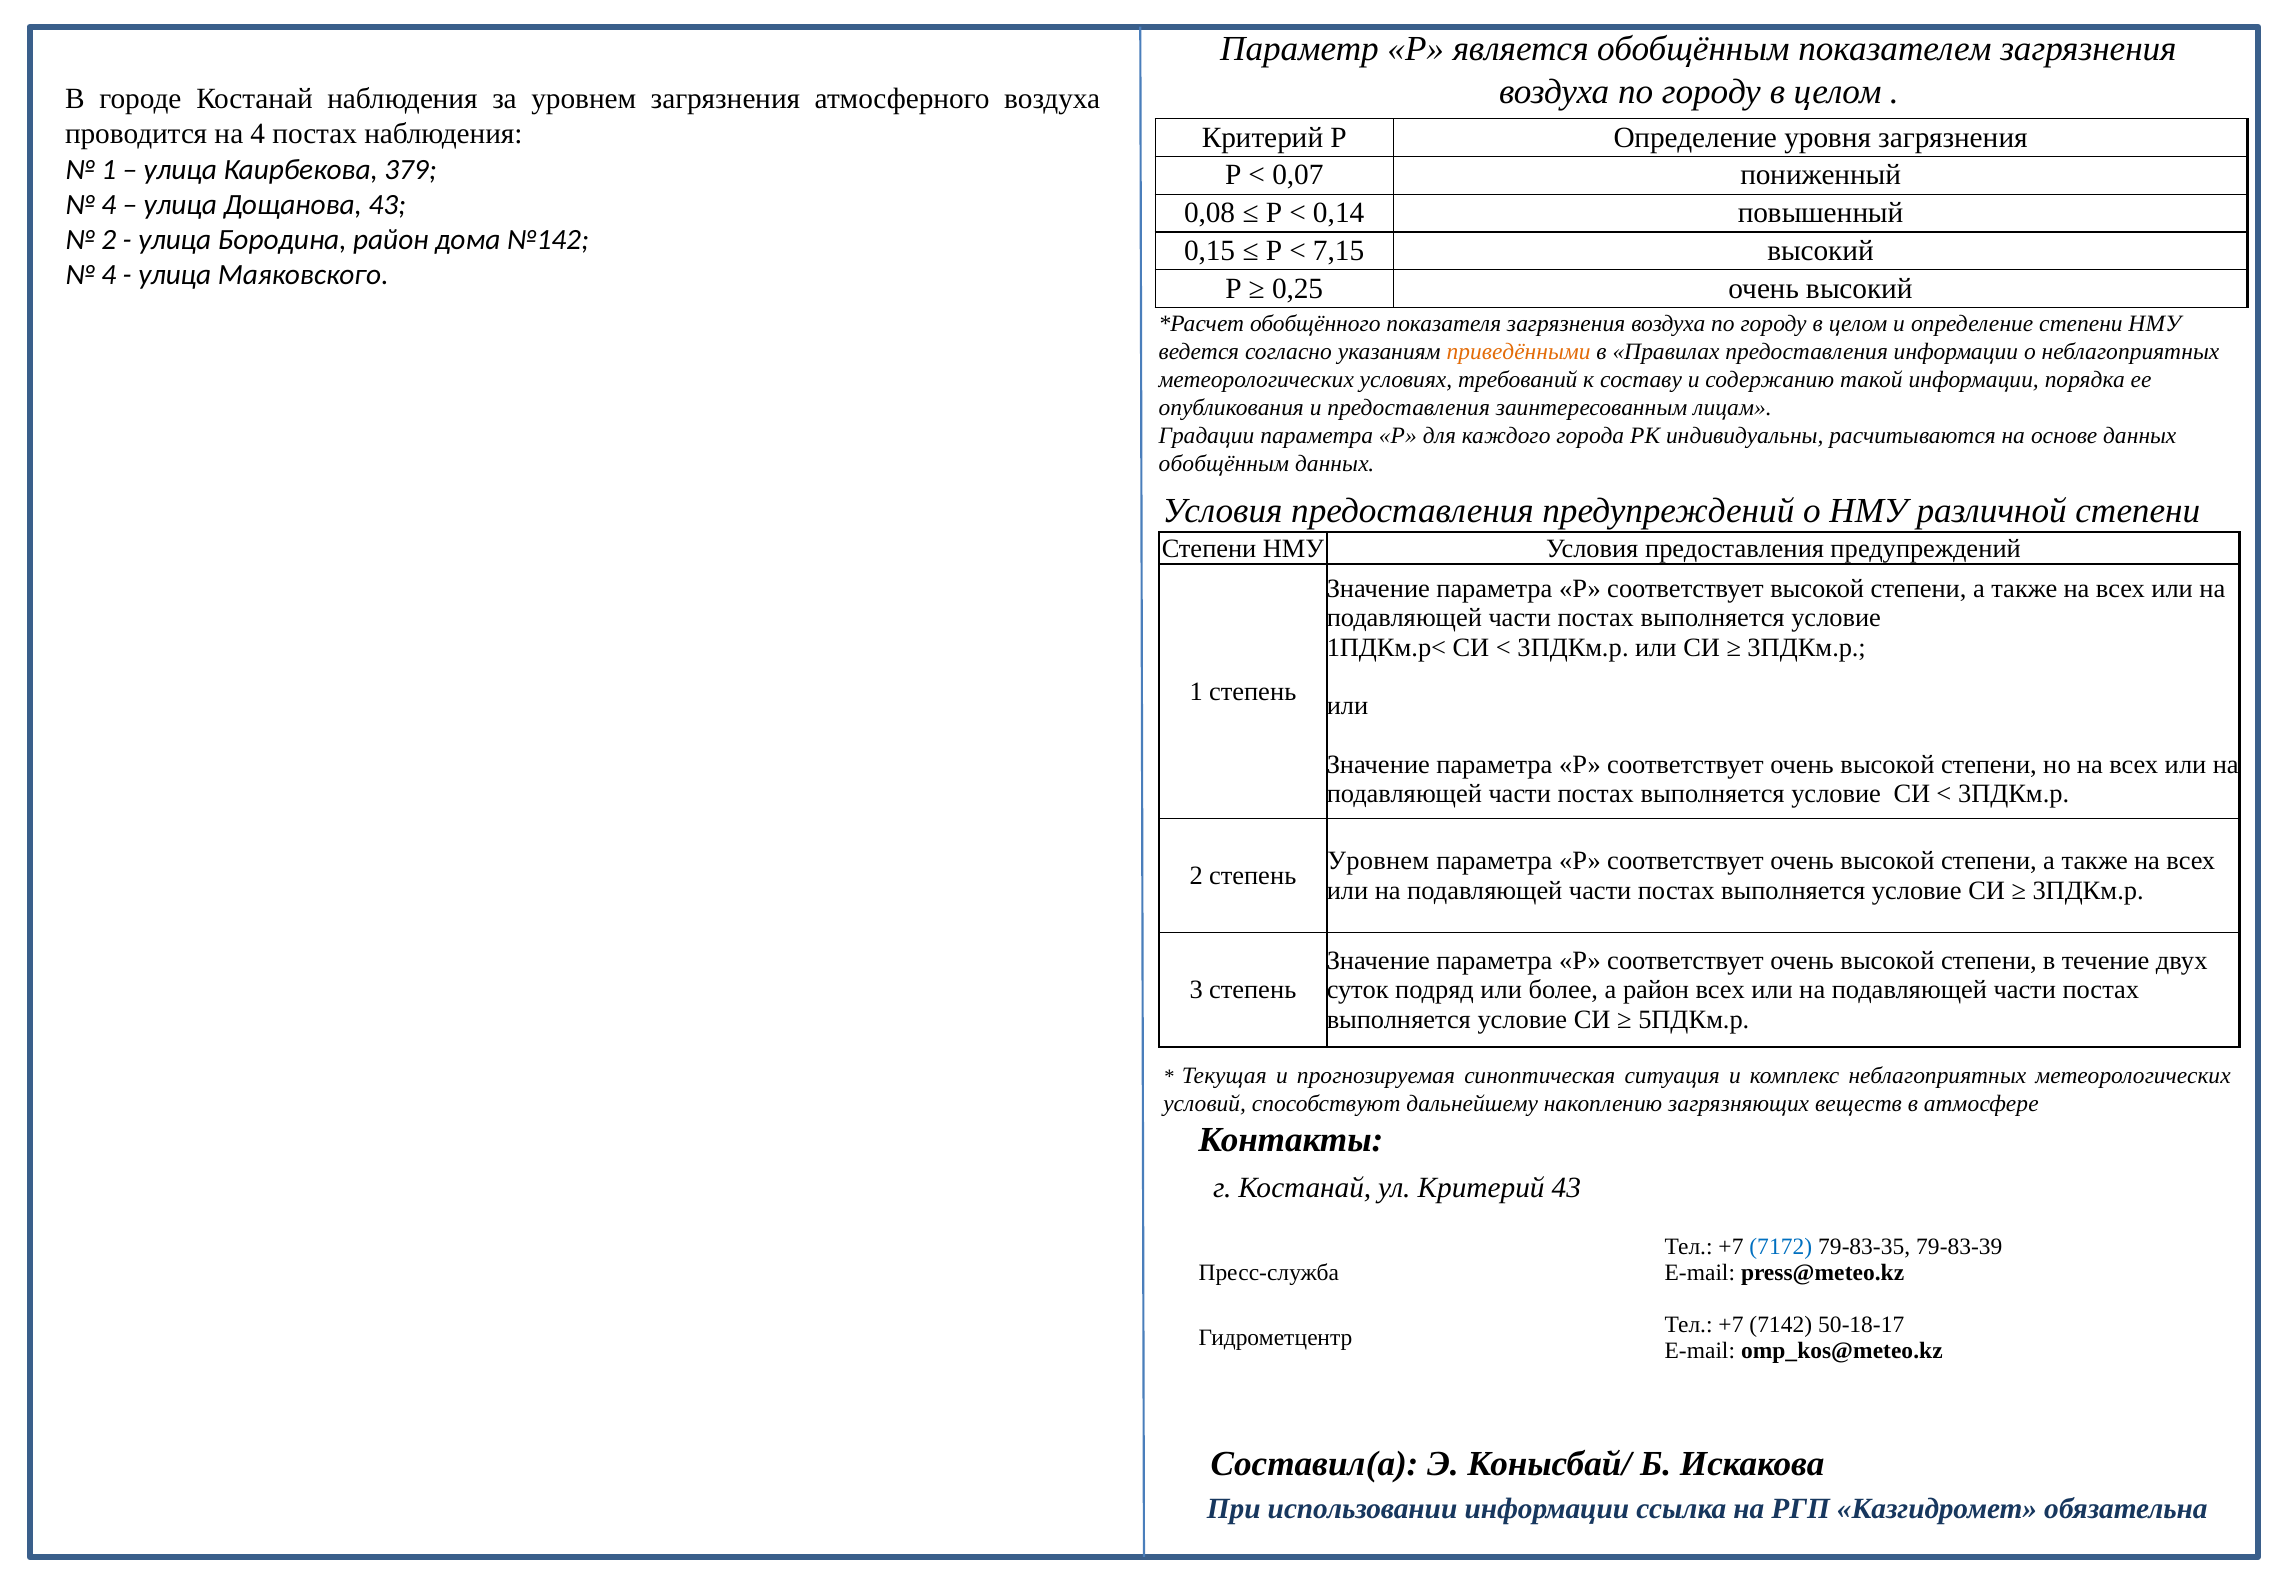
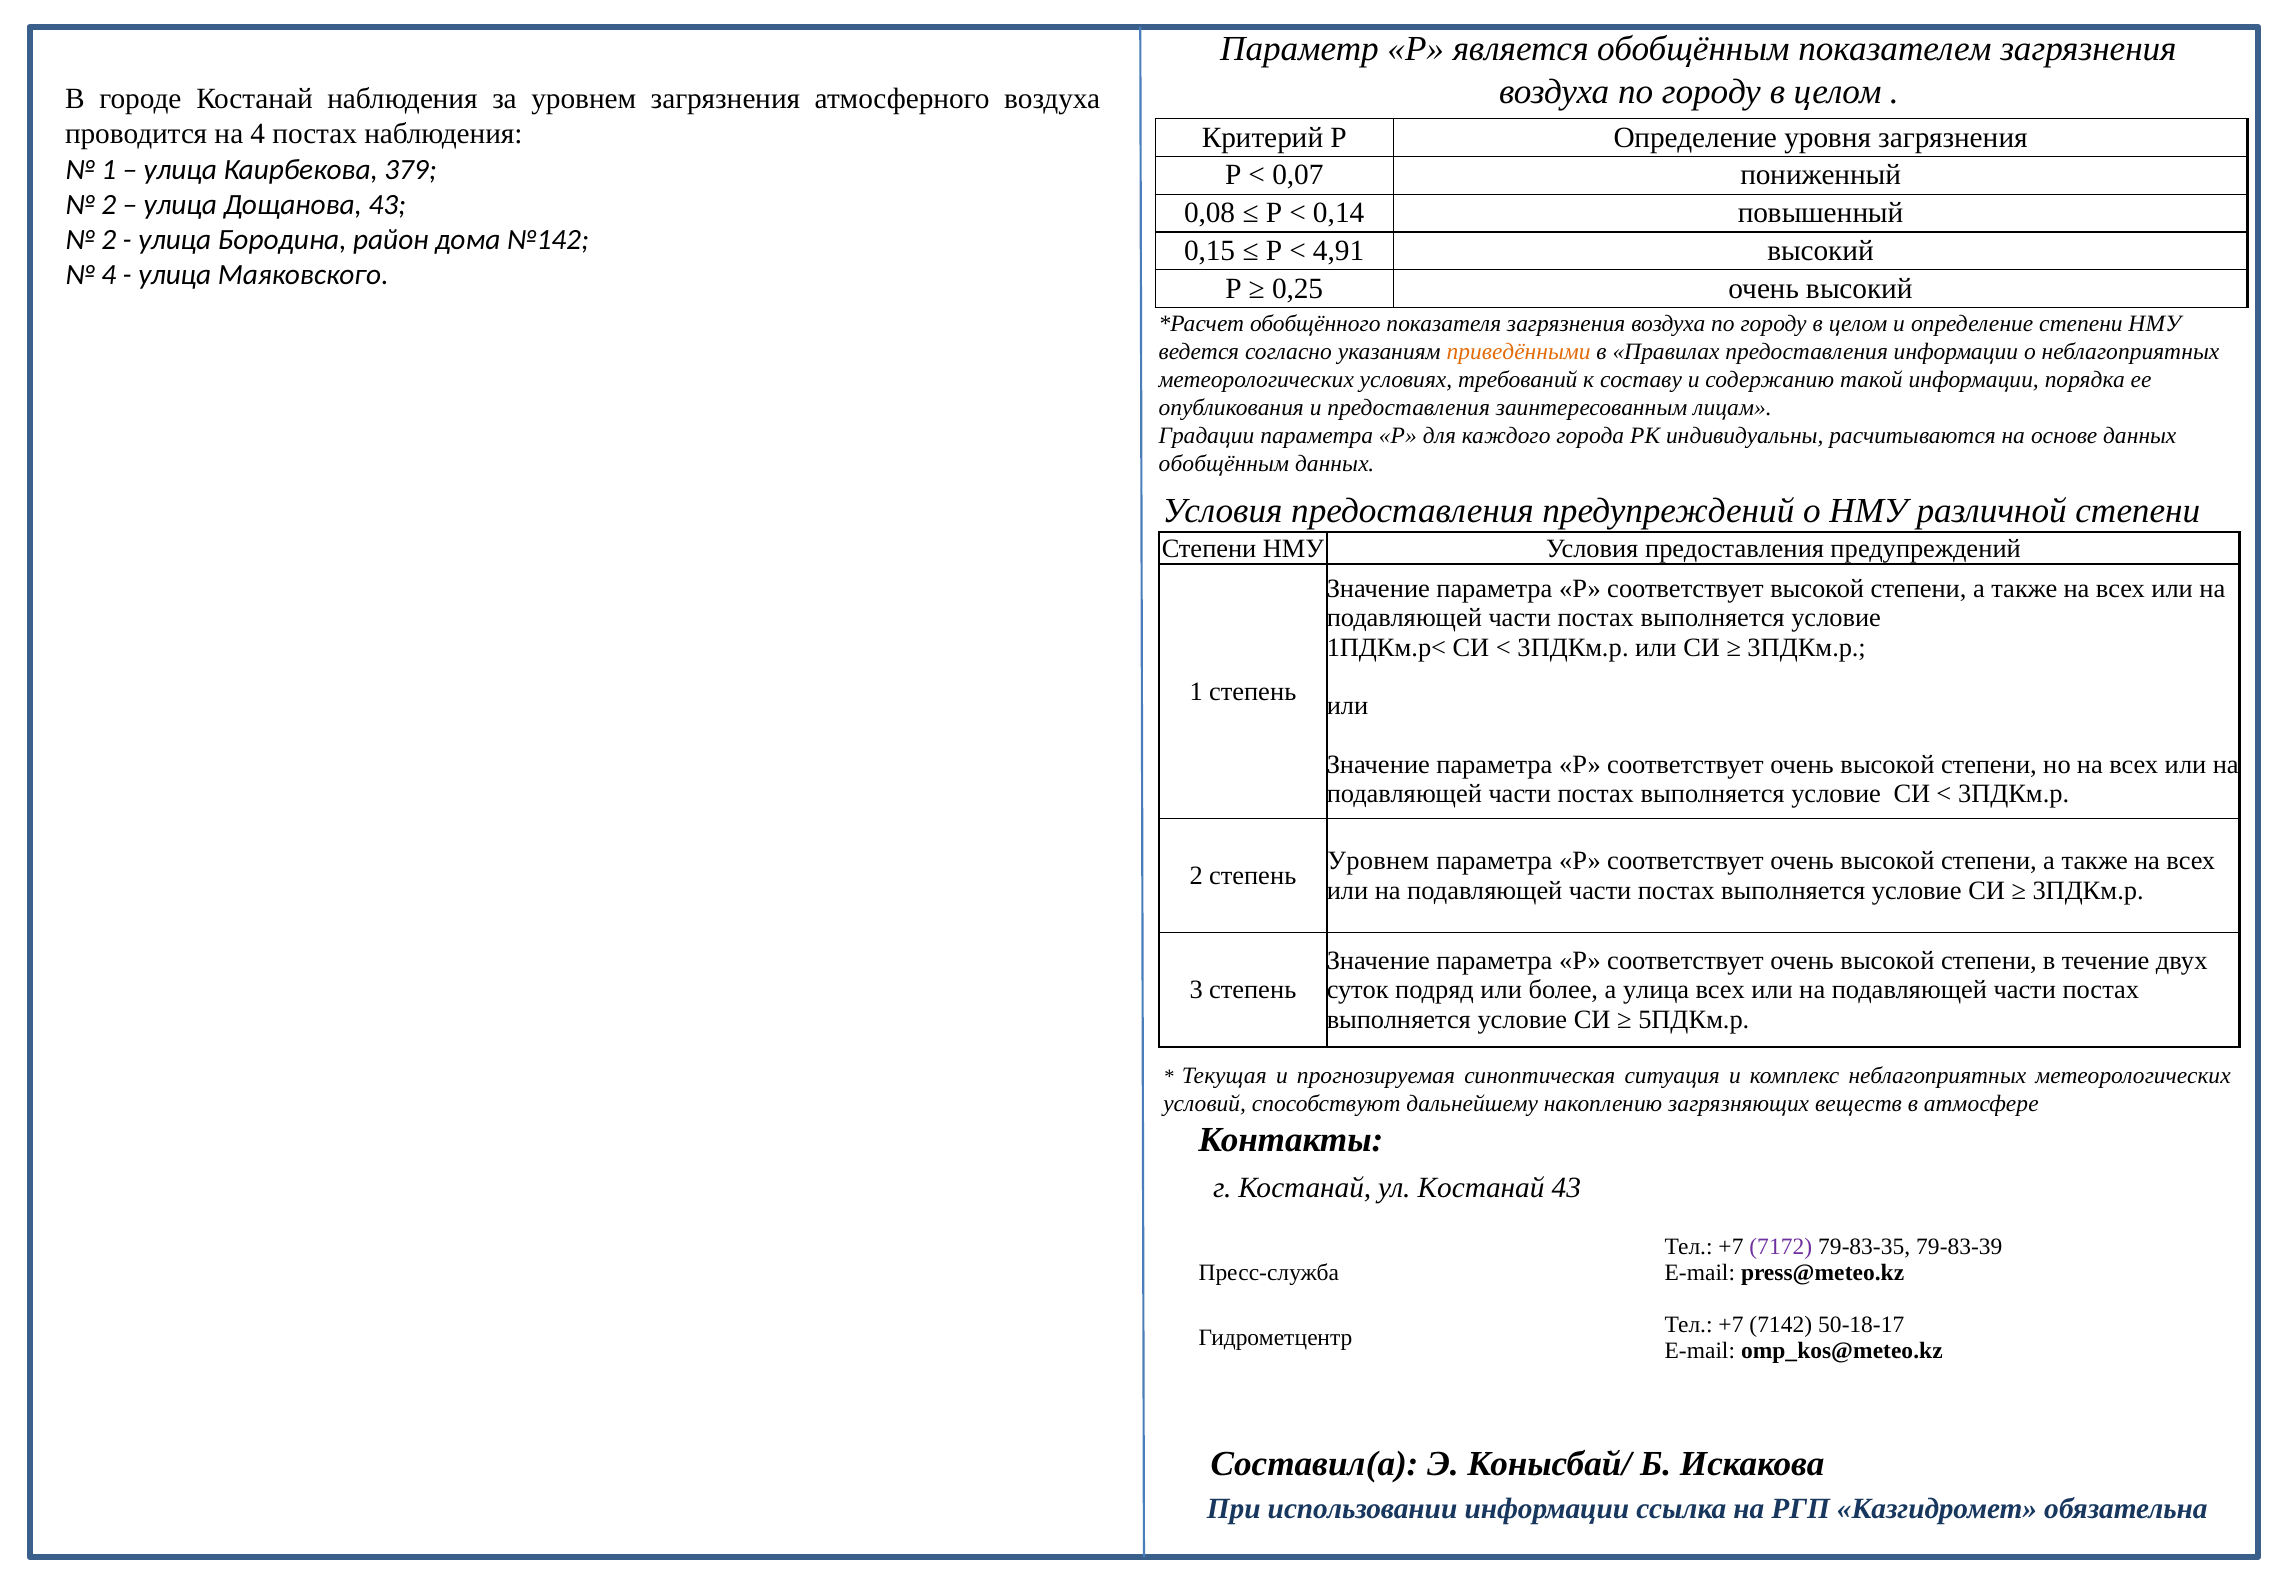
4 at (109, 205): 4 -> 2
7,15: 7,15 -> 4,91
а район: район -> улица
ул Критерий: Критерий -> Костанай
7172 colour: blue -> purple
